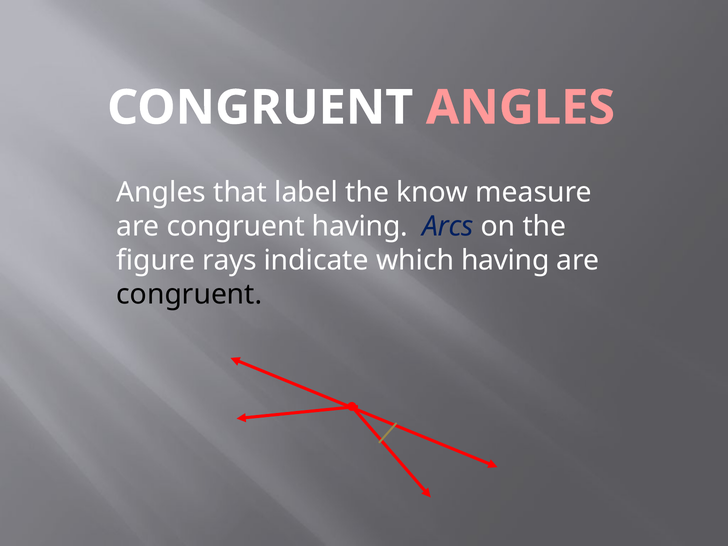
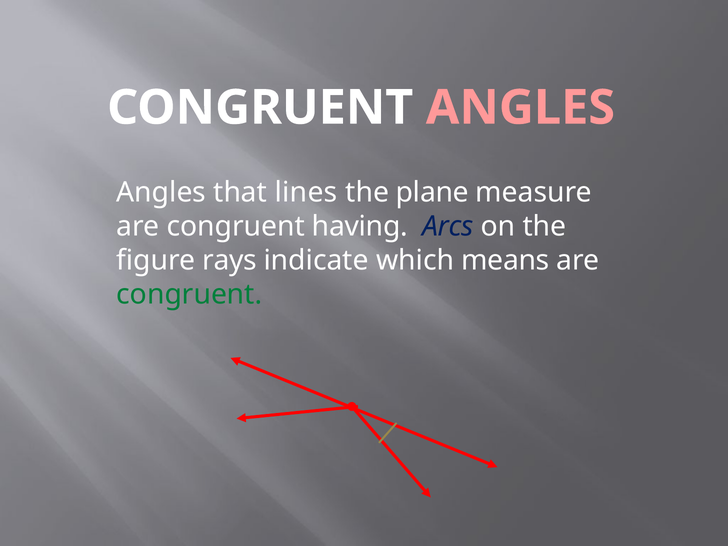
label: label -> lines
know: know -> plane
which having: having -> means
congruent at (189, 294) colour: black -> green
